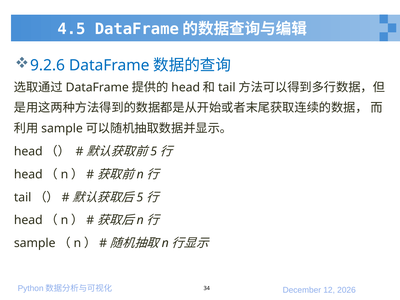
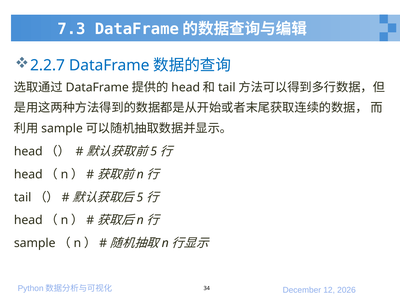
4.5: 4.5 -> 7.3
9.2.6: 9.2.6 -> 2.2.7
